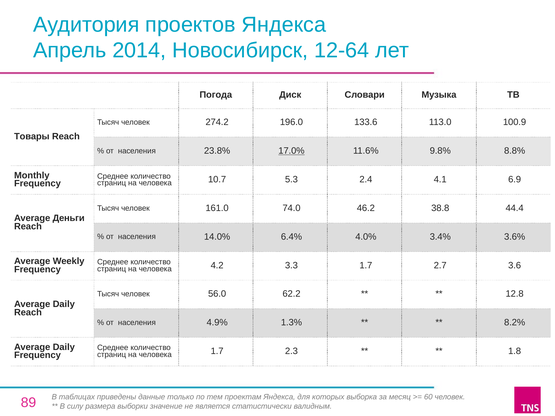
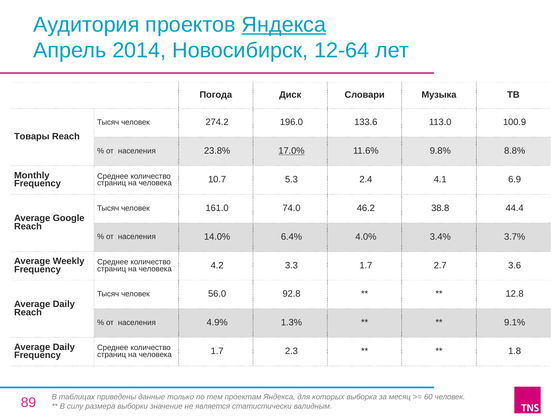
Яндекса at (284, 25) underline: none -> present
Деньги: Деньги -> Google
3.6%: 3.6% -> 3.7%
62.2: 62.2 -> 92.8
8.2%: 8.2% -> 9.1%
